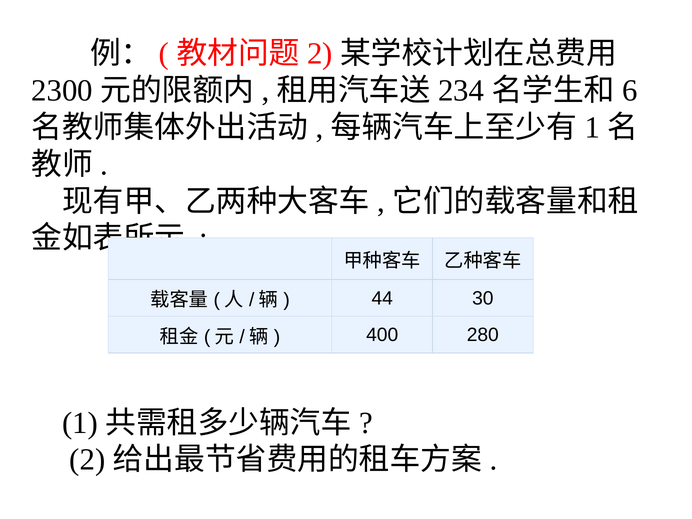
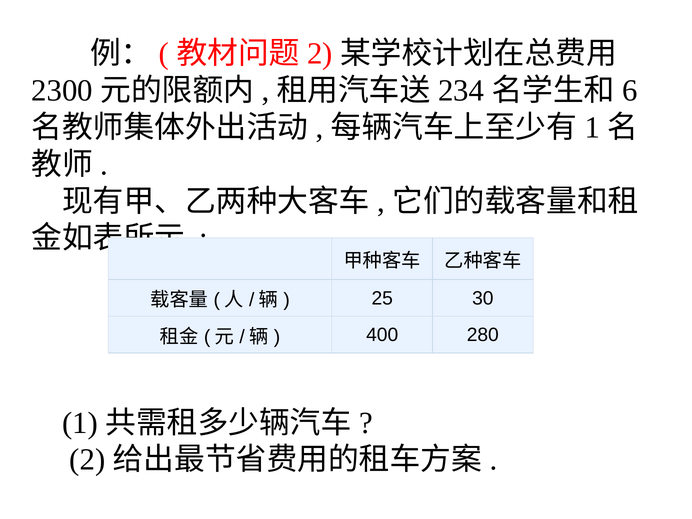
44: 44 -> 25
